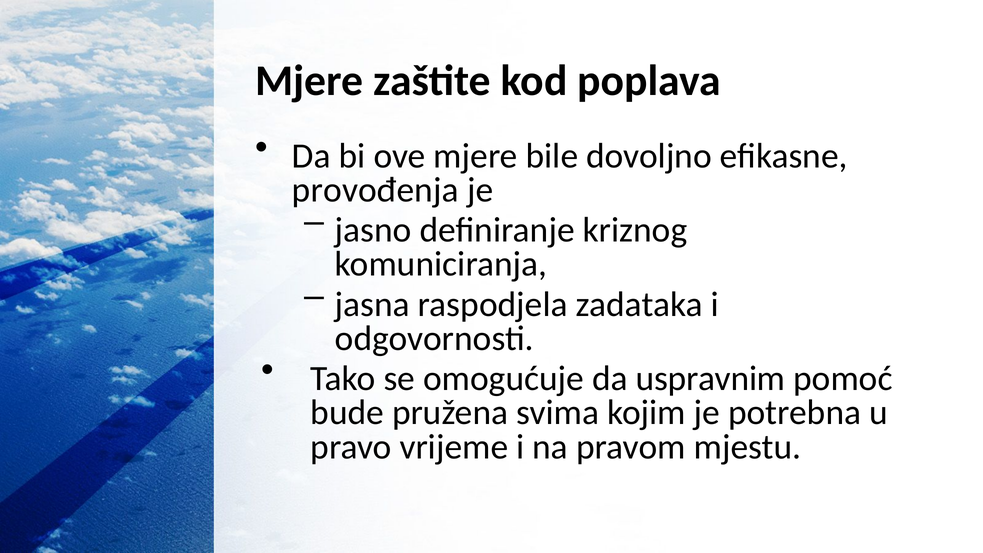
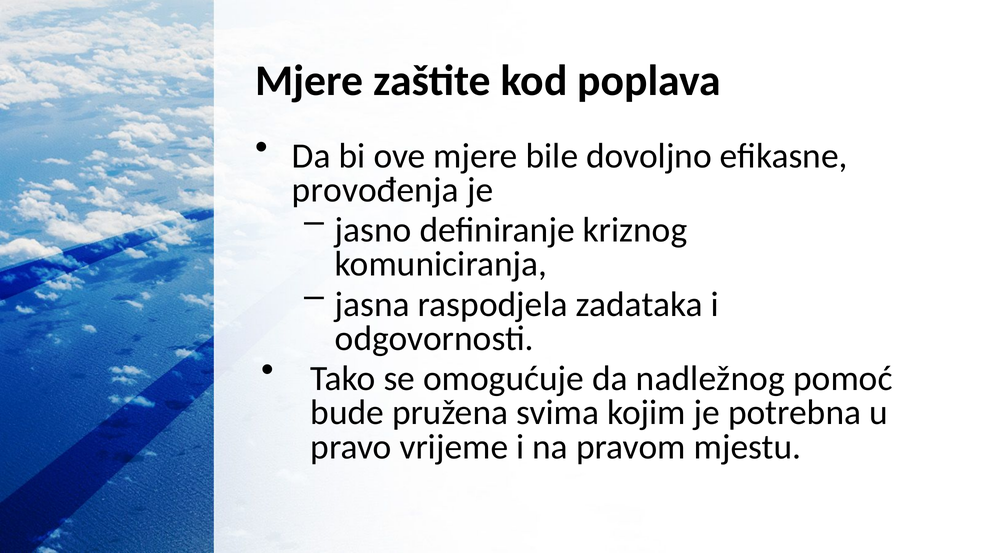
uspravnim: uspravnim -> nadležnog
